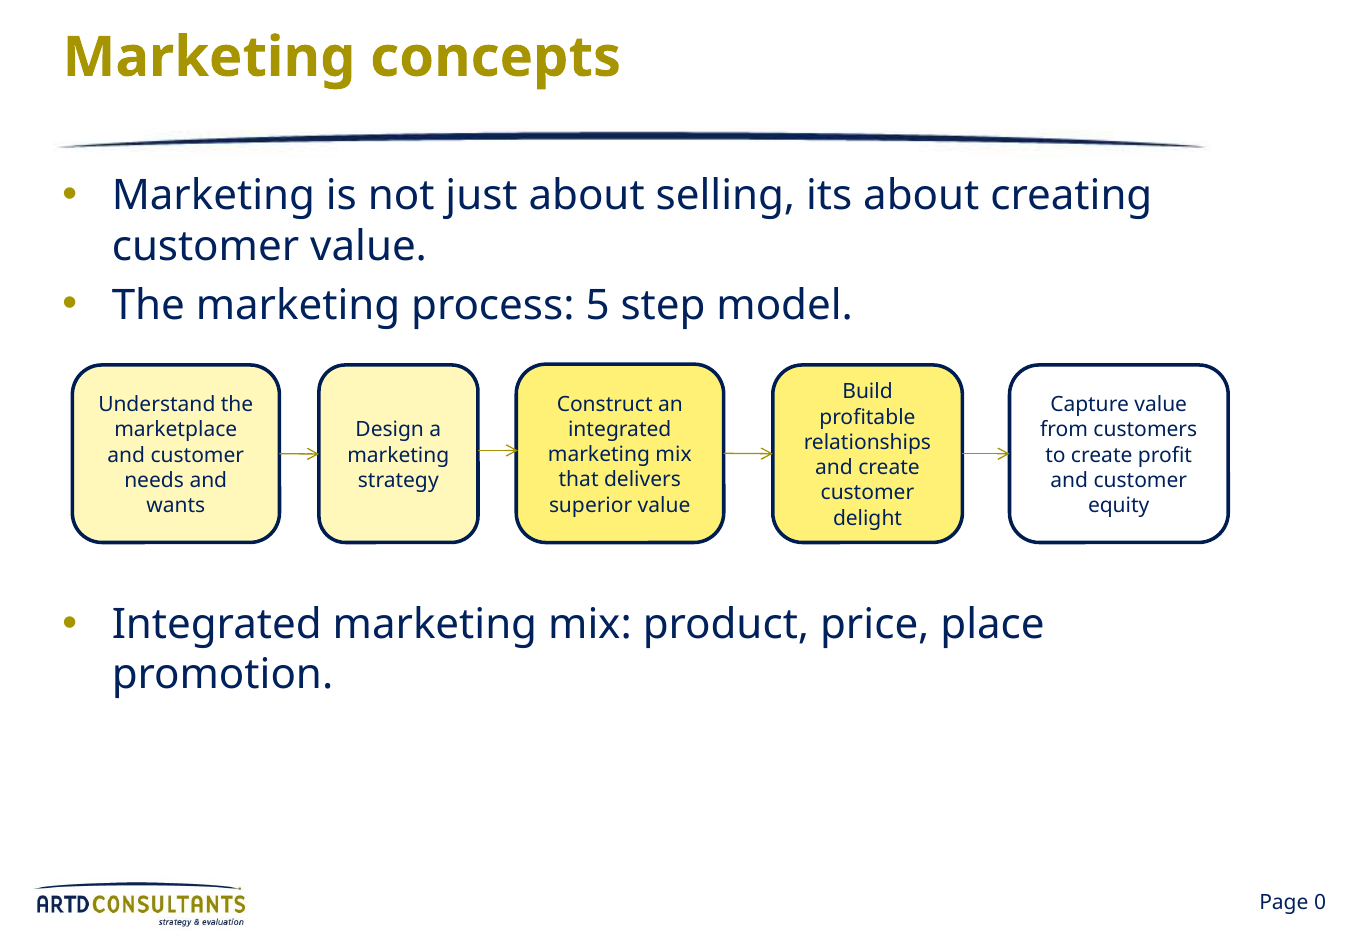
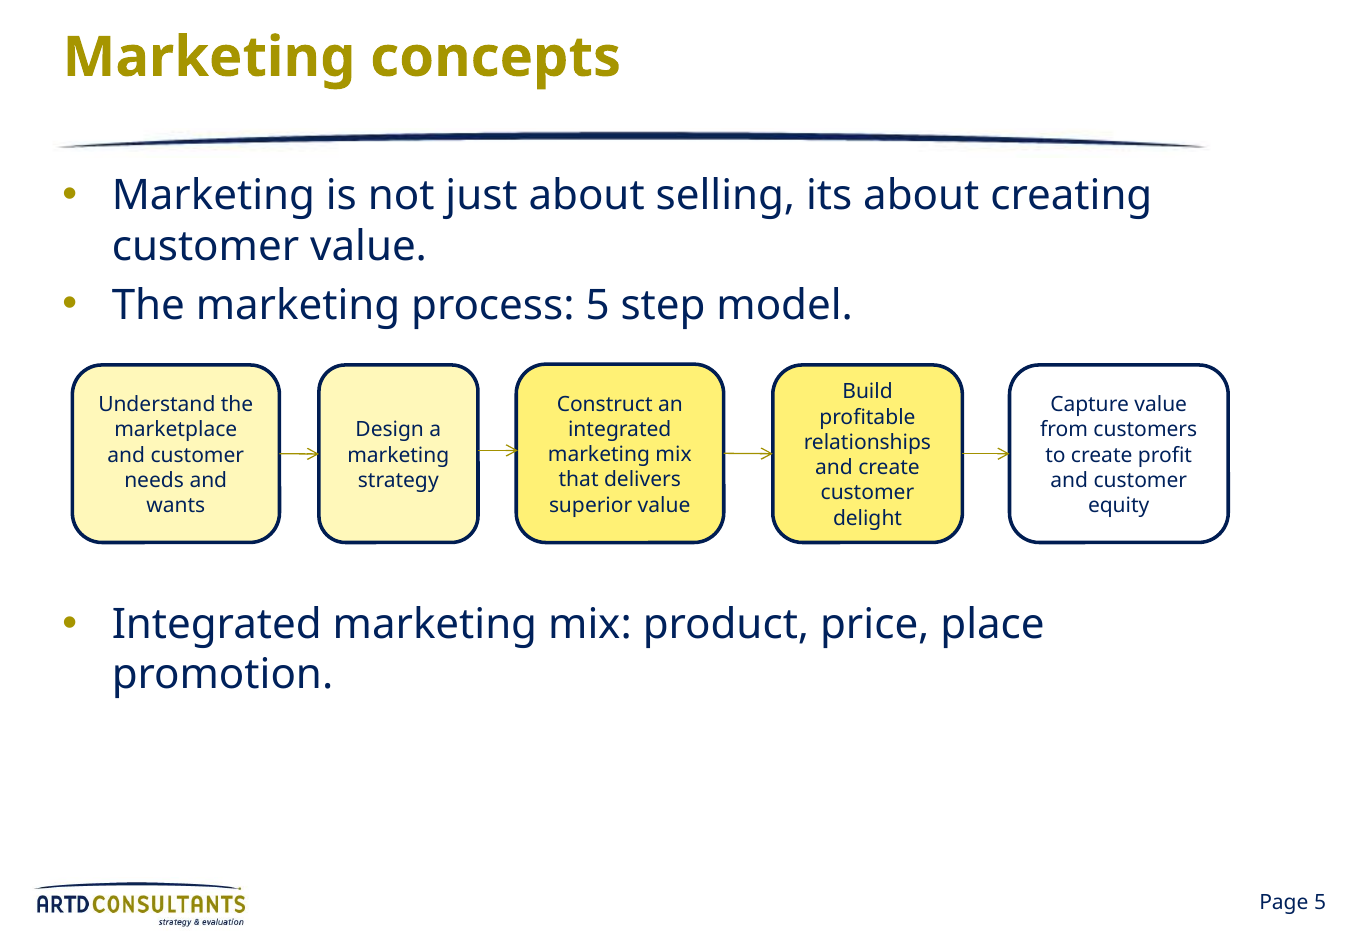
Page 0: 0 -> 5
